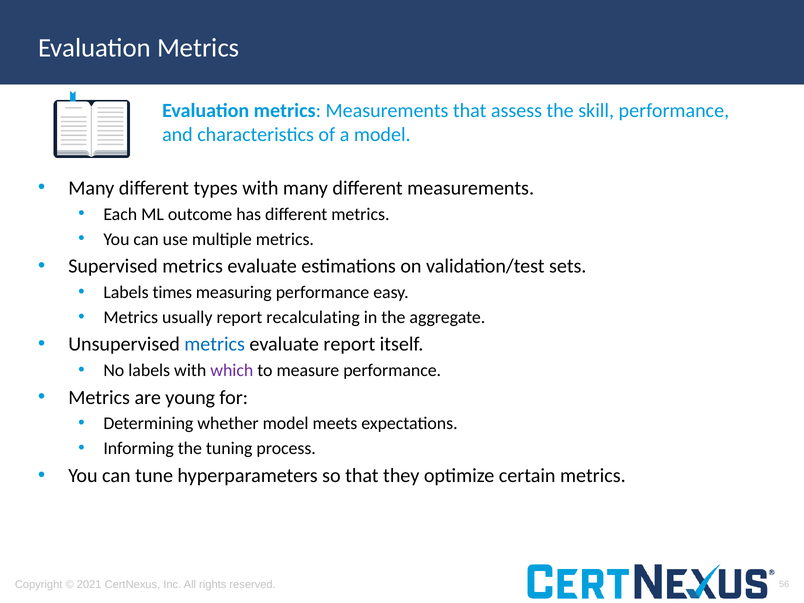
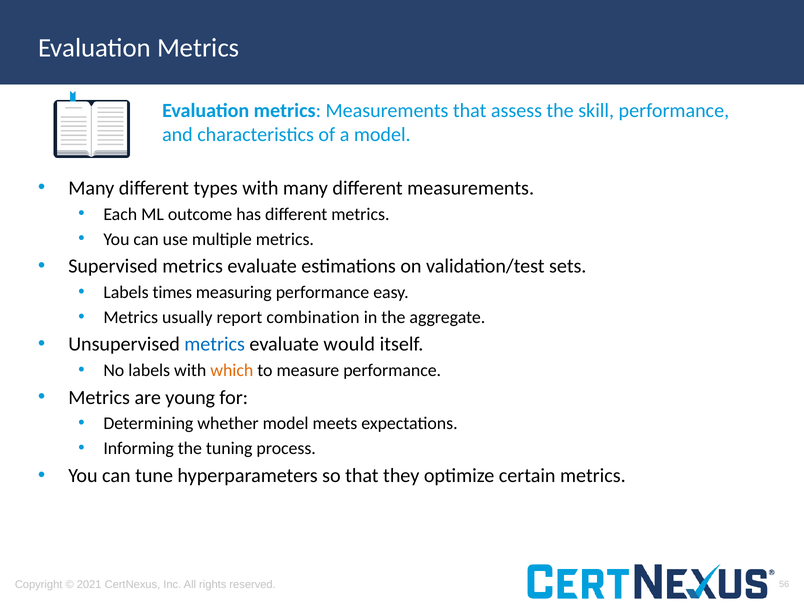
recalculating: recalculating -> combination
evaluate report: report -> would
which colour: purple -> orange
